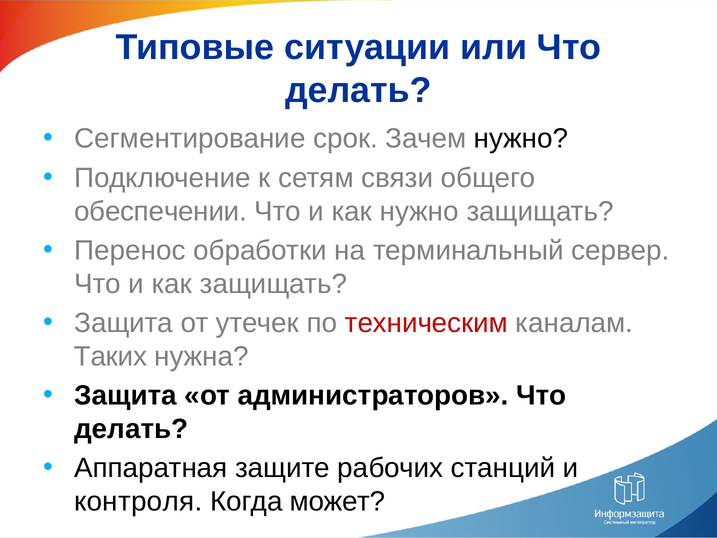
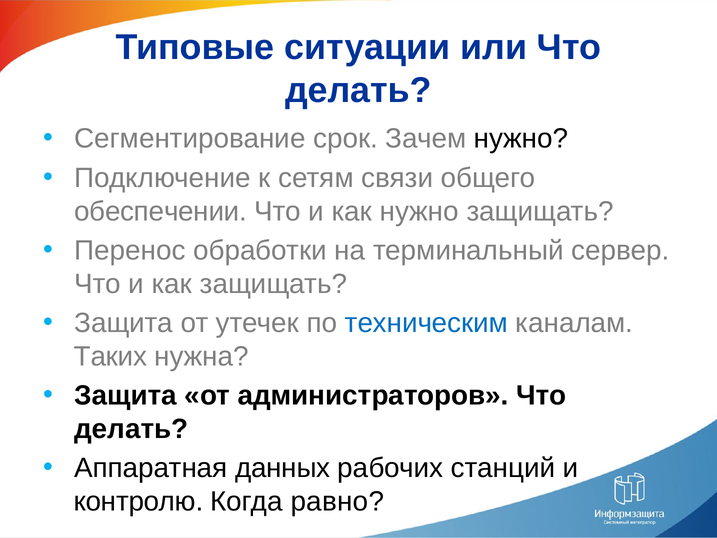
техническим colour: red -> blue
защите: защите -> данных
контроля: контроля -> контролю
может: может -> равно
